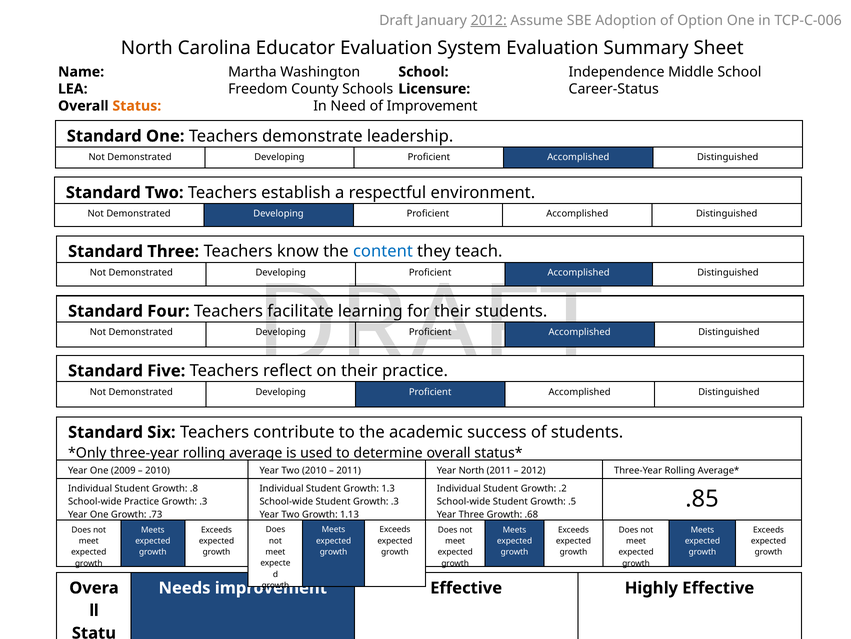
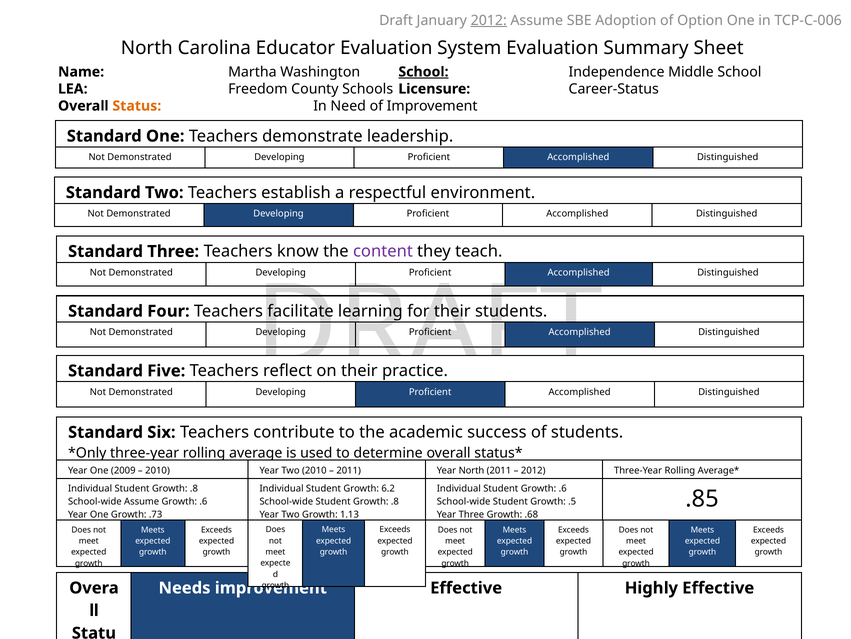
School at (423, 72) underline: none -> present
content colour: blue -> purple
1.3: 1.3 -> 6.2
Student Growth .2: .2 -> .6
School-wide Practice: Practice -> Assume
.3 at (203, 501): .3 -> .6
School-wide Student Growth .3: .3 -> .8
